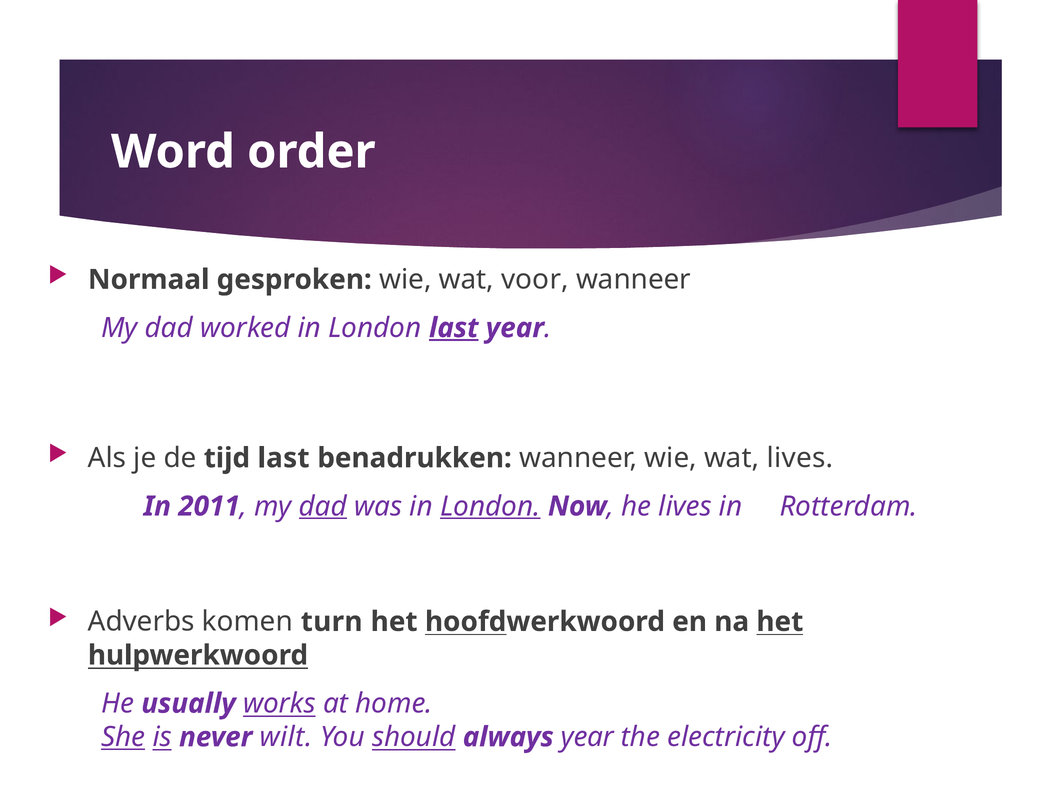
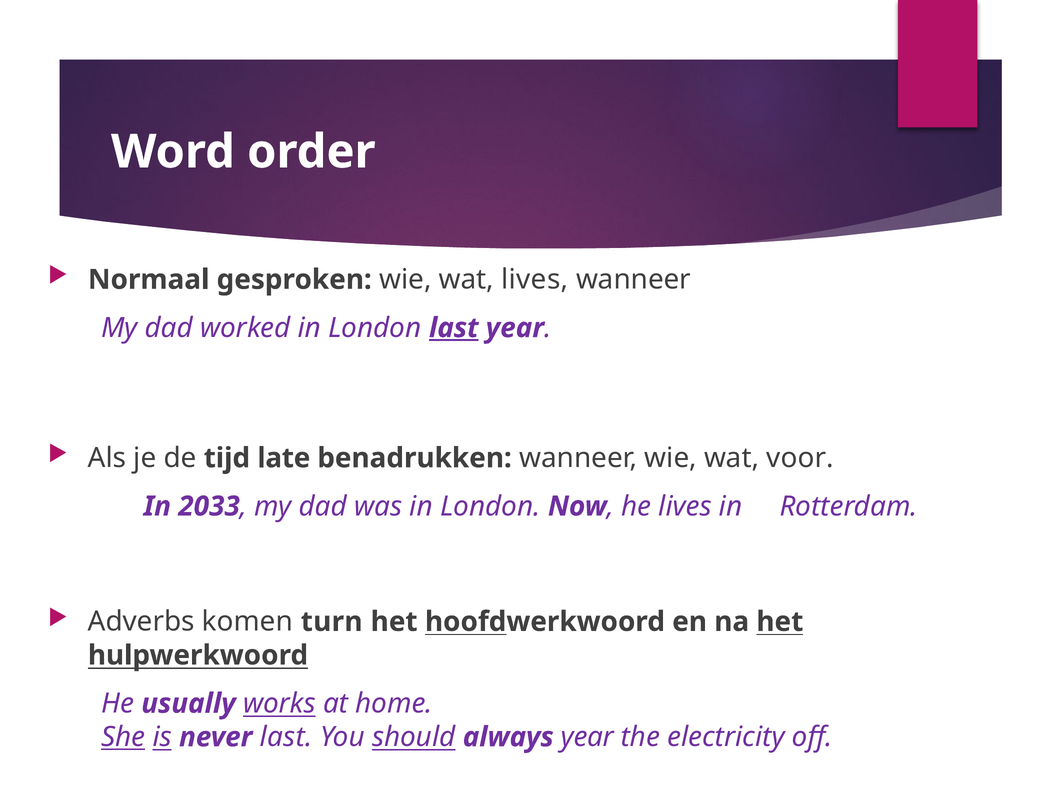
wat voor: voor -> lives
tijd last: last -> late
wat lives: lives -> voor
2011: 2011 -> 2033
dad at (323, 506) underline: present -> none
London at (490, 506) underline: present -> none
never wilt: wilt -> last
